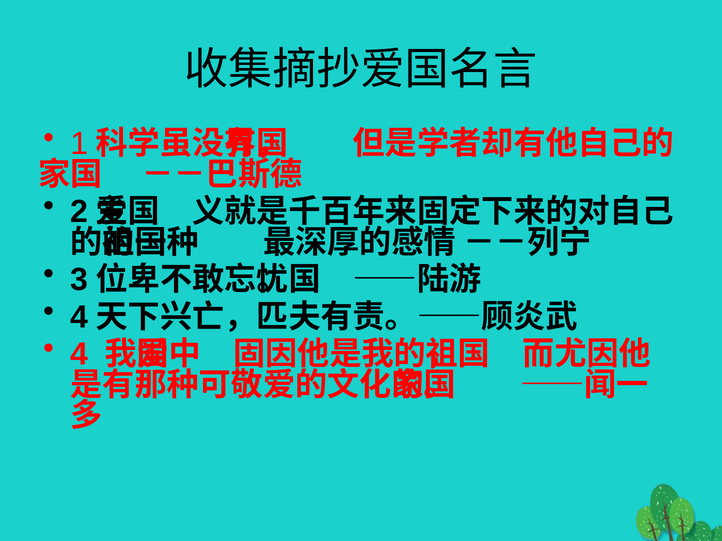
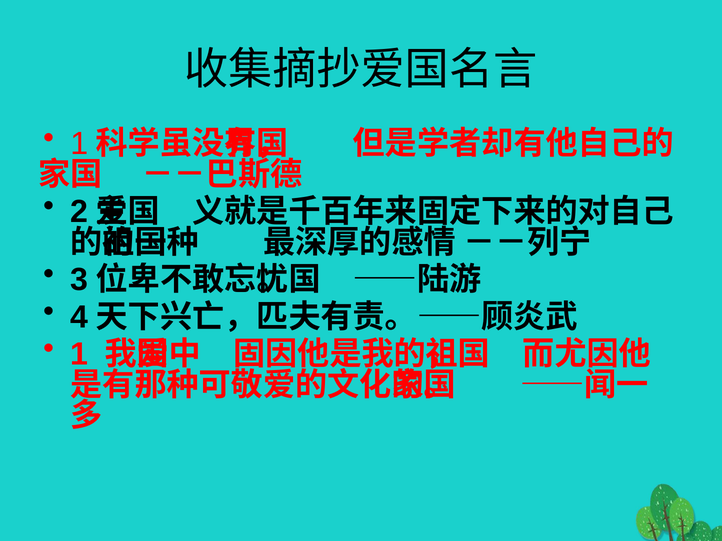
4 at (79, 355): 4 -> 1
